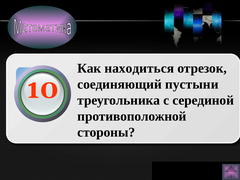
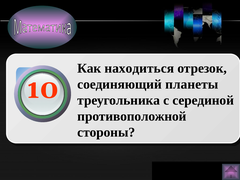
пустыни: пустыни -> планеты
